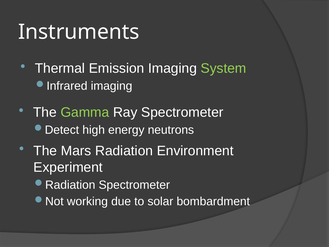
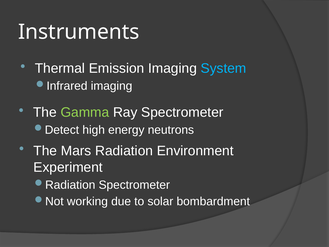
System colour: light green -> light blue
